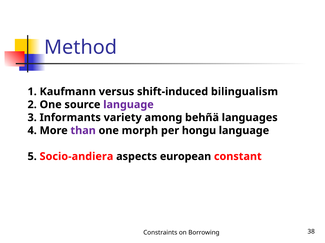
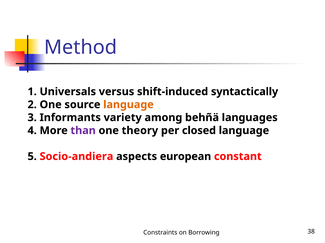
Kaufmann: Kaufmann -> Universals
bilingualism: bilingualism -> syntactically
language at (128, 105) colour: purple -> orange
morph: morph -> theory
hongu: hongu -> closed
